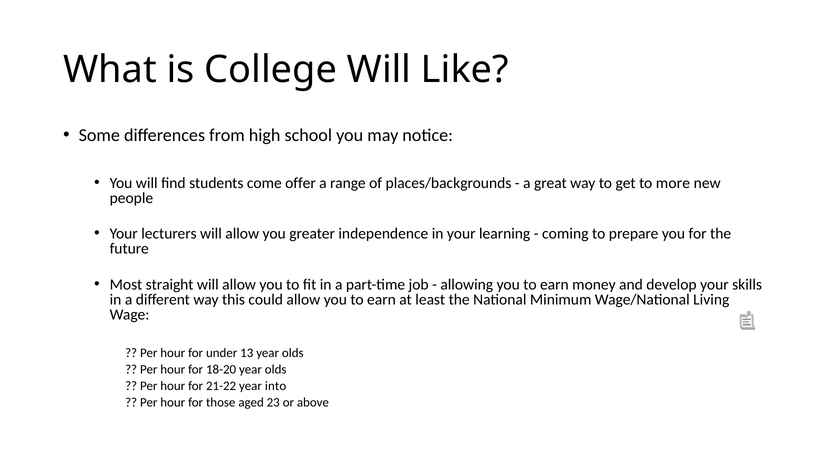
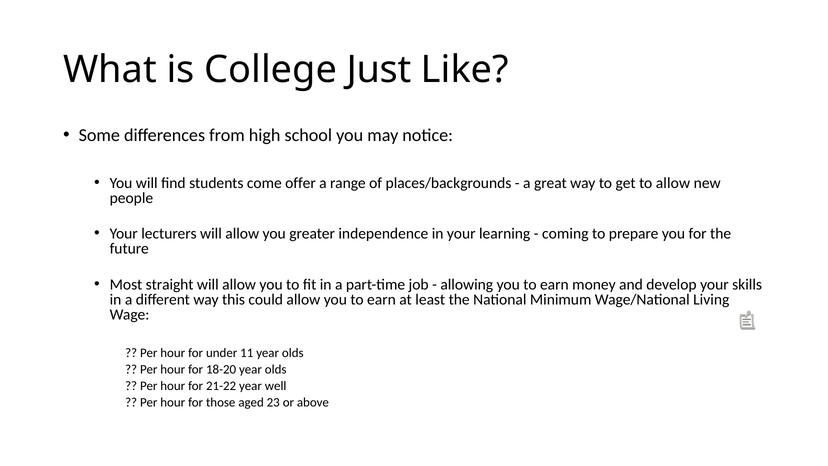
College Will: Will -> Just
to more: more -> allow
13: 13 -> 11
into: into -> well
